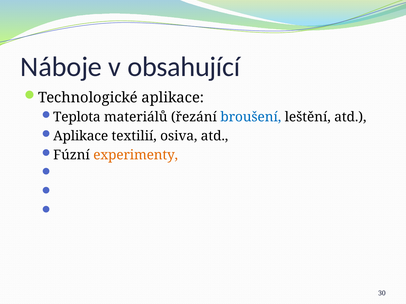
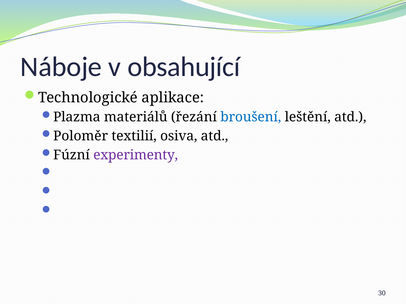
Teplota: Teplota -> Plazma
Aplikace at (81, 136): Aplikace -> Poloměr
experimenty colour: orange -> purple
